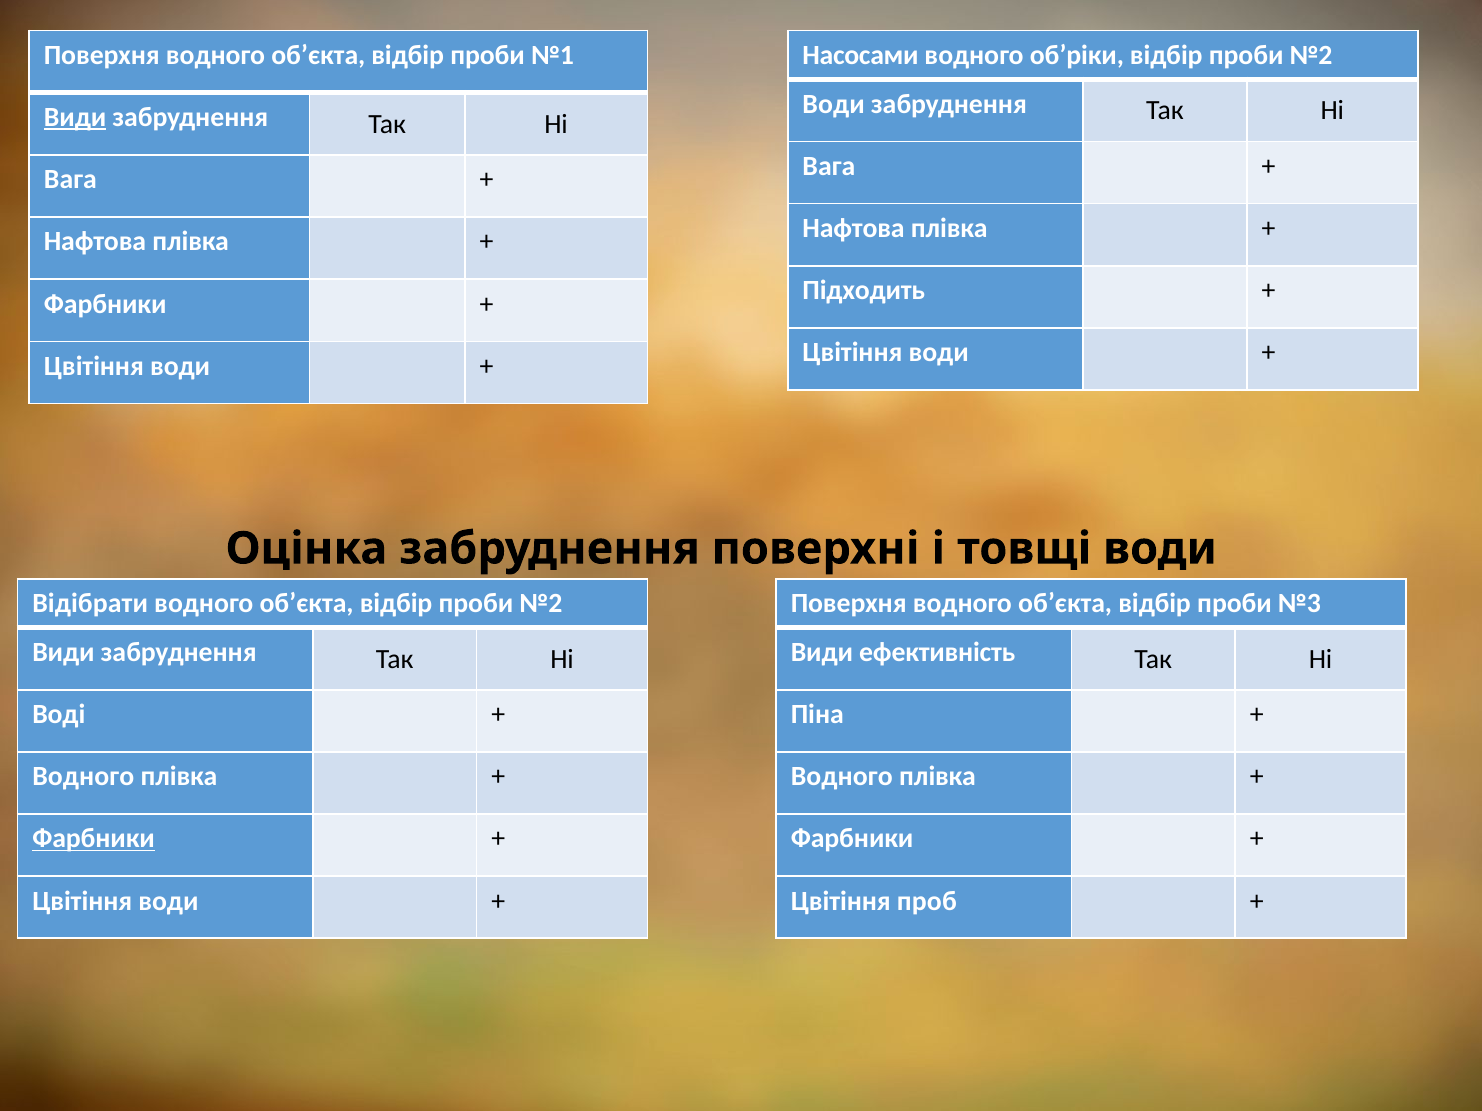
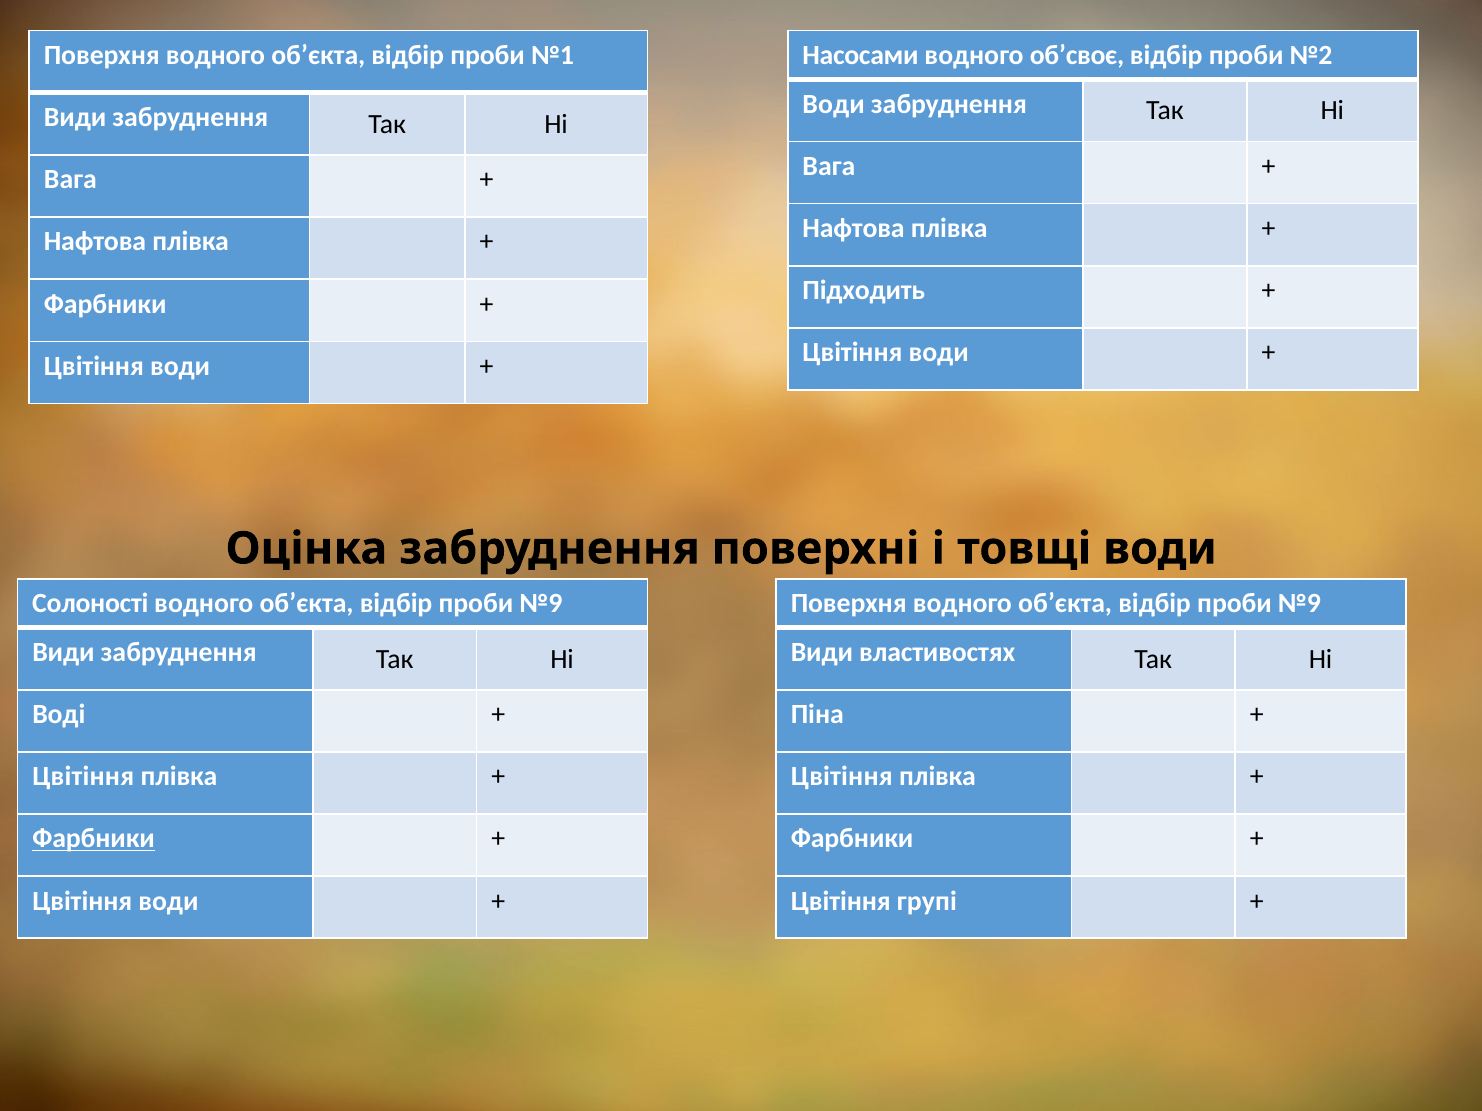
об’ріки: об’ріки -> об’своє
Види at (75, 117) underline: present -> none
Відібрати: Відібрати -> Солоності
№2 at (541, 604): №2 -> №9
№3 at (1299, 604): №3 -> №9
ефективність: ефективність -> властивостях
Водного at (83, 777): Водного -> Цвітіння
Водного at (842, 777): Водного -> Цвітіння
проб: проб -> групі
